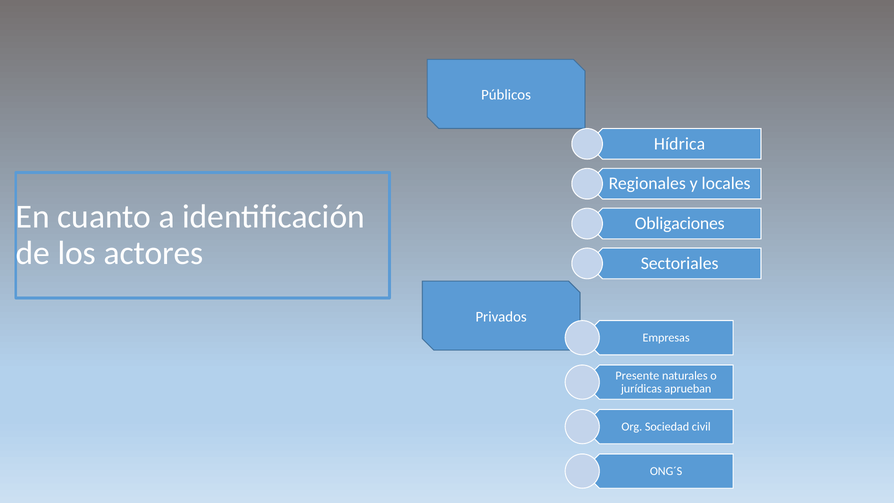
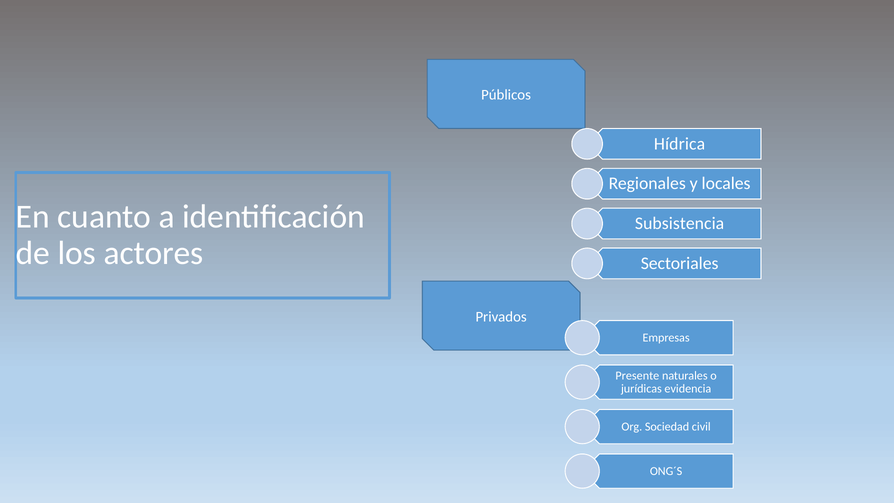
Obligaciones: Obligaciones -> Subsistencia
aprueban: aprueban -> evidencia
